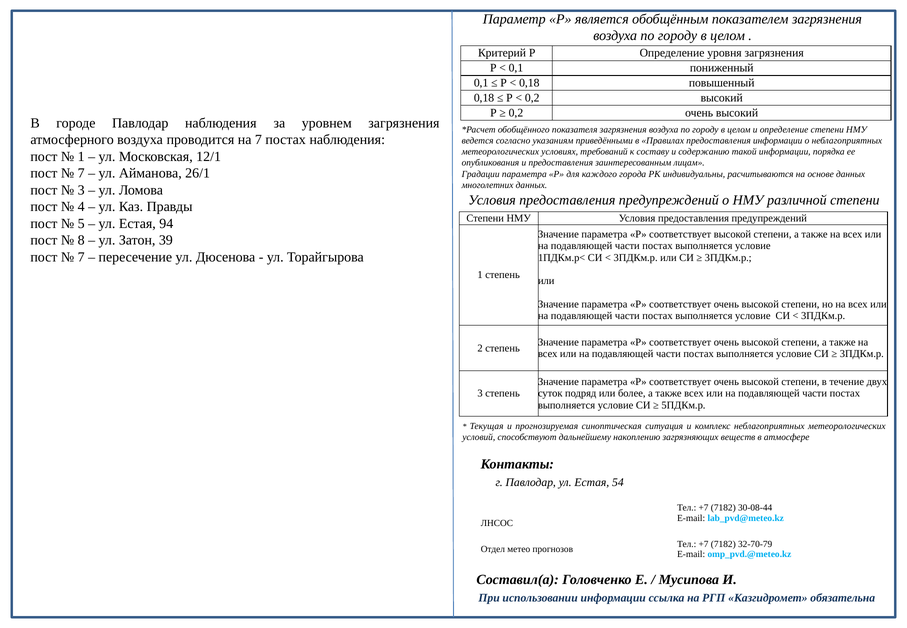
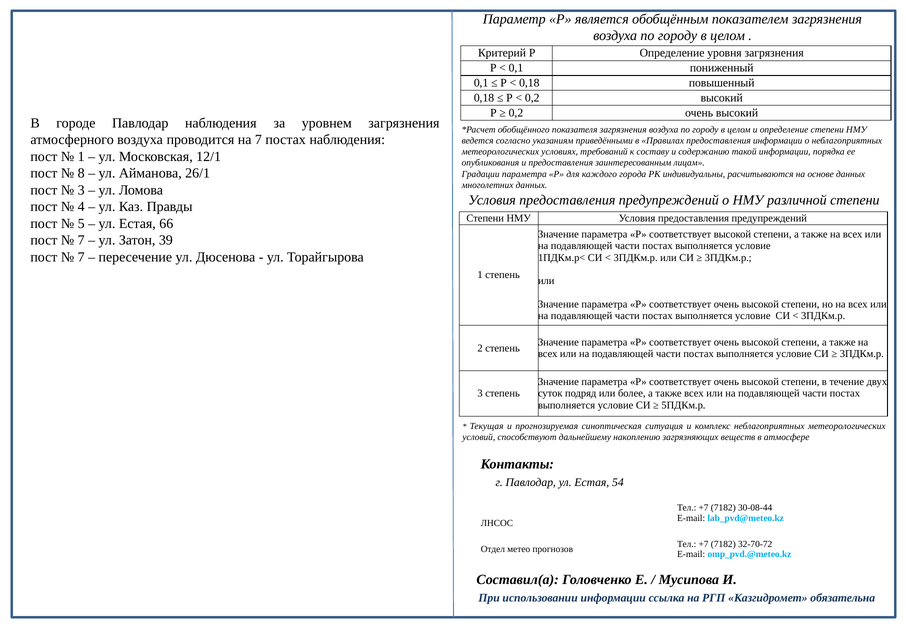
7 at (81, 173): 7 -> 8
94: 94 -> 66
8 at (81, 240): 8 -> 7
32-70-79: 32-70-79 -> 32-70-72
